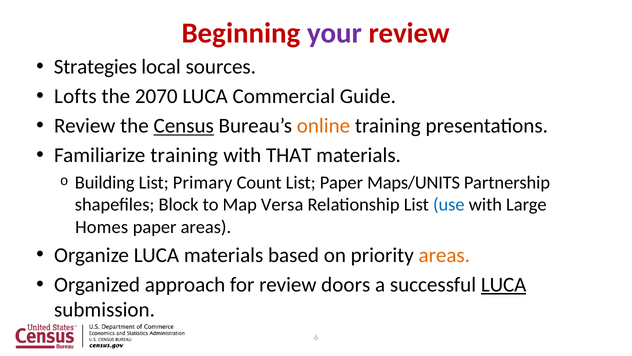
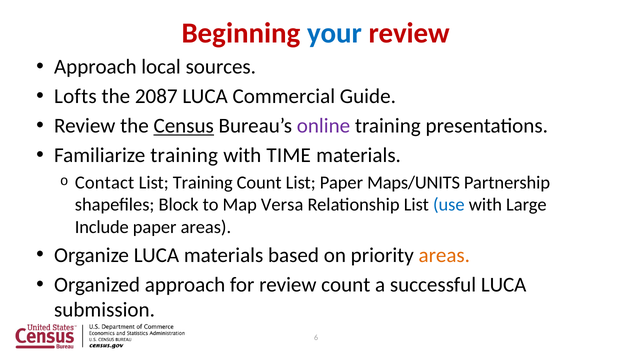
your colour: purple -> blue
Strategies at (95, 67): Strategies -> Approach
2070: 2070 -> 2087
online colour: orange -> purple
THAT: THAT -> TIME
Building: Building -> Contact
List Primary: Primary -> Training
Homes: Homes -> Include
review doors: doors -> count
LUCA at (504, 284) underline: present -> none
